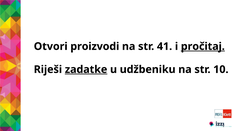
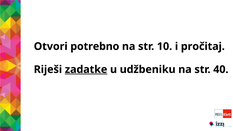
proizvodi: proizvodi -> potrebno
41: 41 -> 10
pročitaj underline: present -> none
10: 10 -> 40
